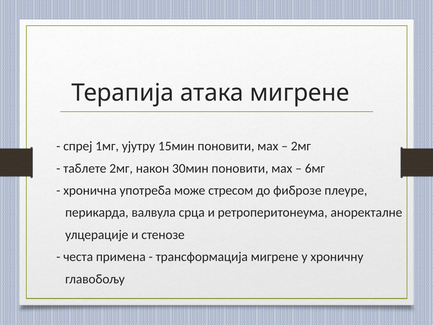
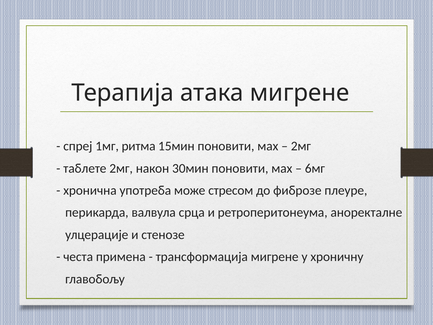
ујутру: ујутру -> ритма
